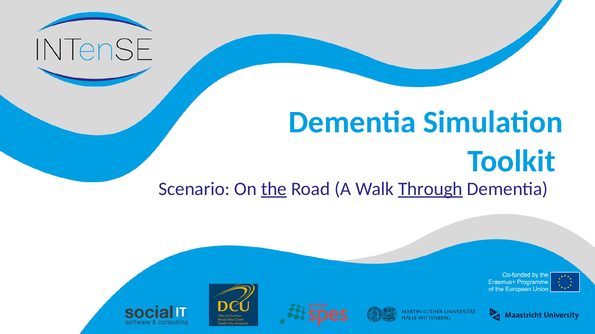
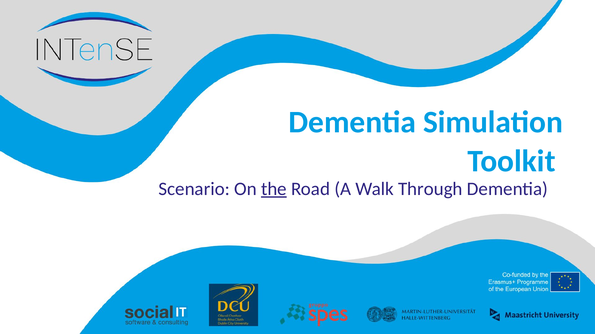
Through underline: present -> none
